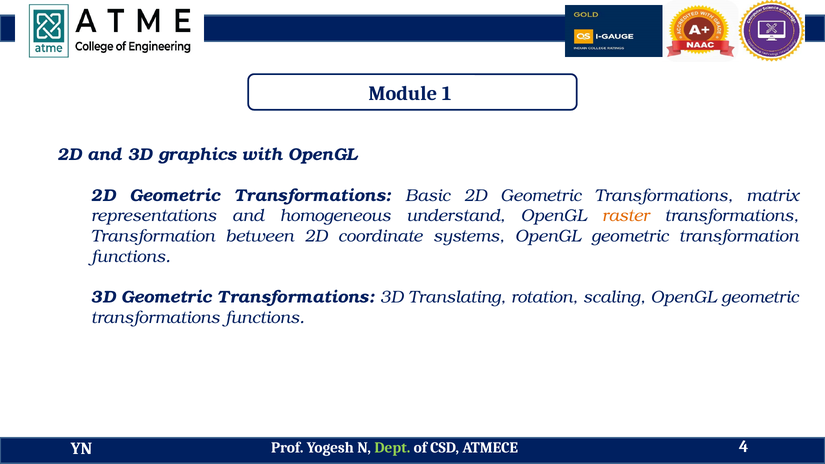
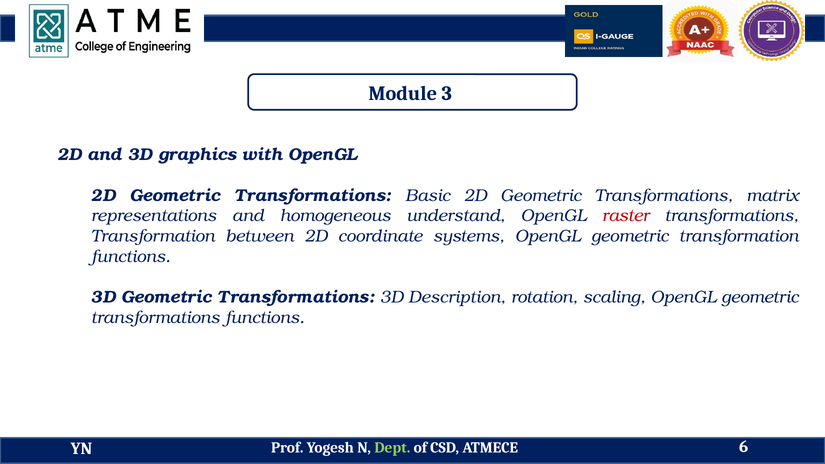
1: 1 -> 3
raster colour: orange -> red
Translating: Translating -> Description
4: 4 -> 6
